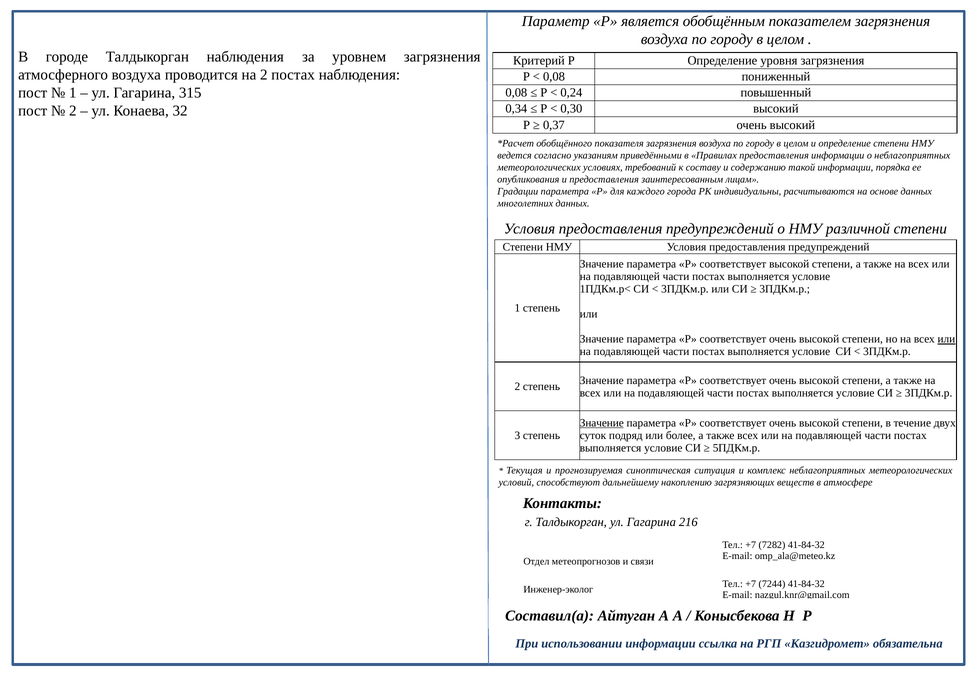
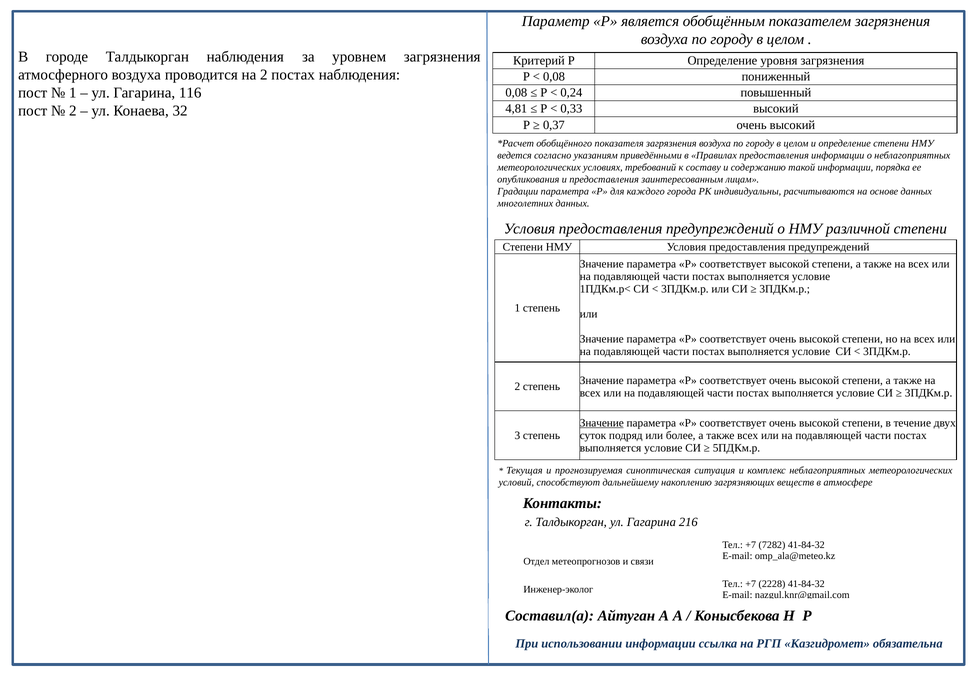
315: 315 -> 116
0,34: 0,34 -> 4,81
0,30: 0,30 -> 0,33
или at (946, 339) underline: present -> none
7244: 7244 -> 2228
